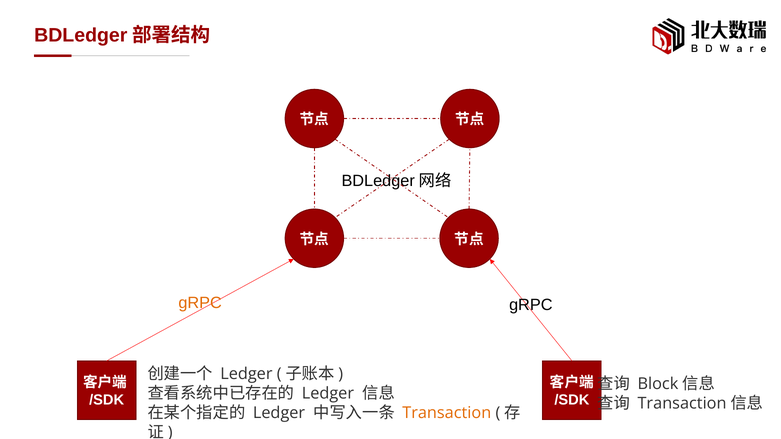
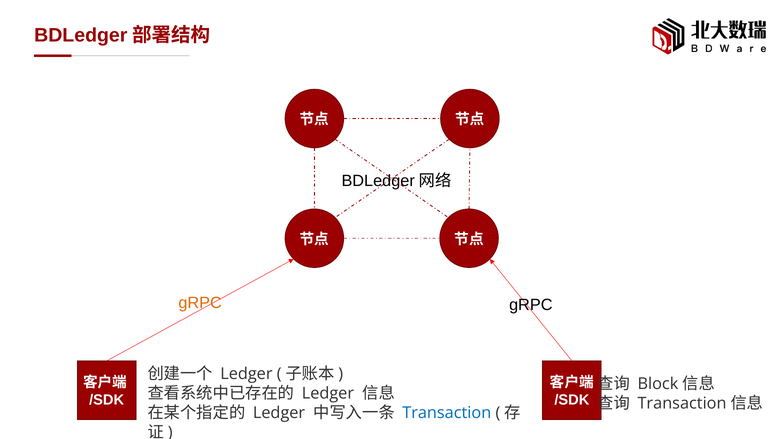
Transaction colour: orange -> blue
